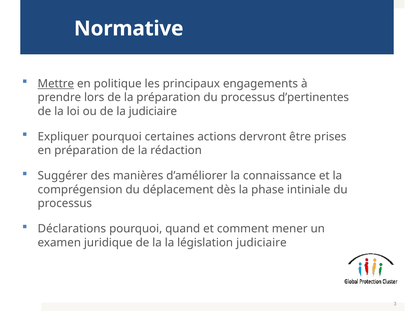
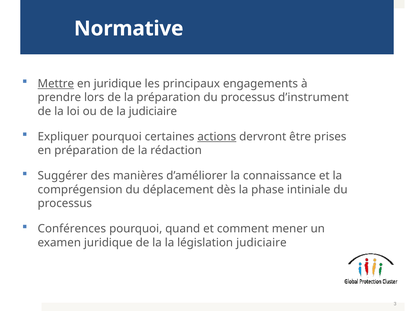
en politique: politique -> juridique
d’pertinentes: d’pertinentes -> d’instrument
actions underline: none -> present
Déclarations: Déclarations -> Conférences
